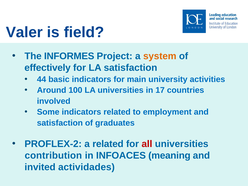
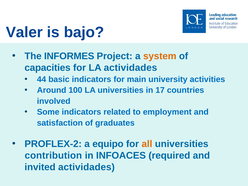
field: field -> bajo
effectively: effectively -> capacities
LA satisfaction: satisfaction -> actividades
a related: related -> equipo
all colour: red -> orange
meaning: meaning -> required
